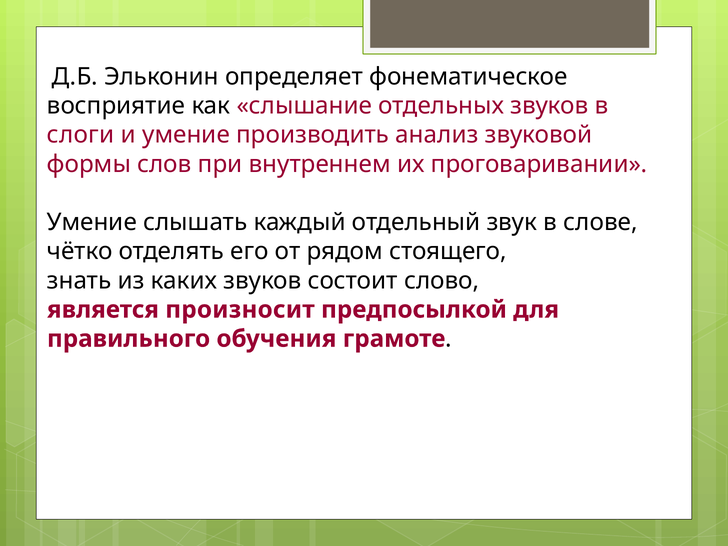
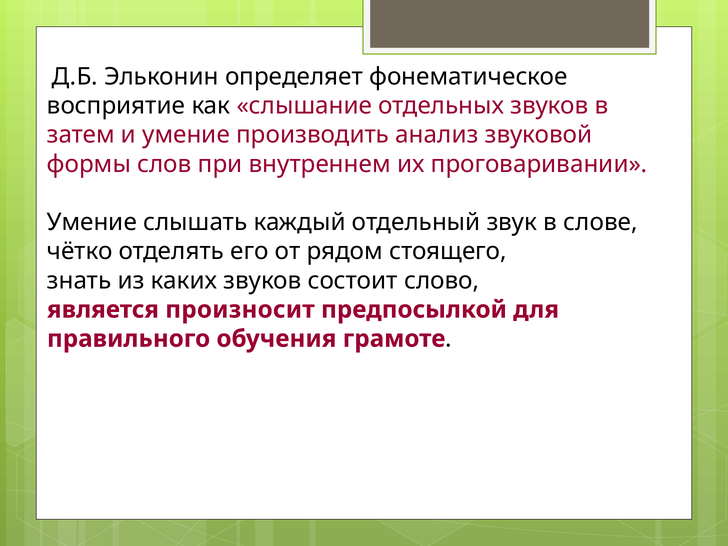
слоги: слоги -> затем
